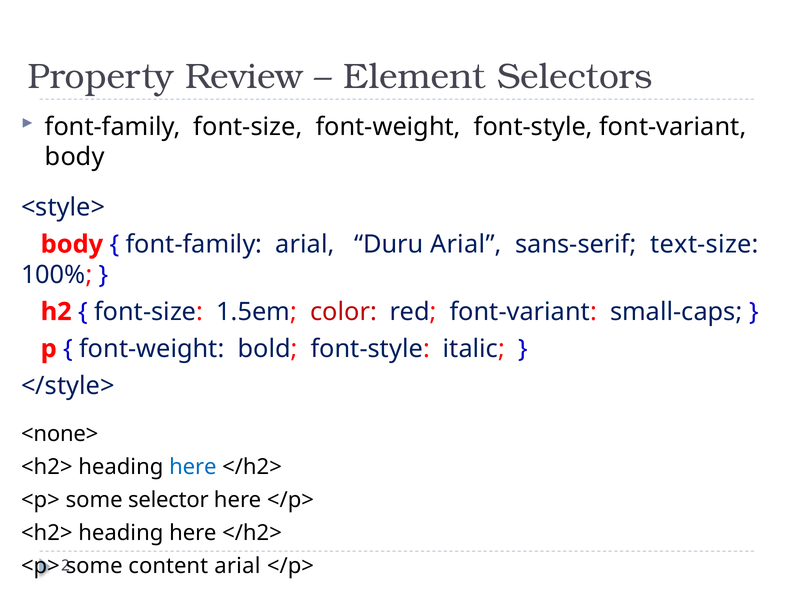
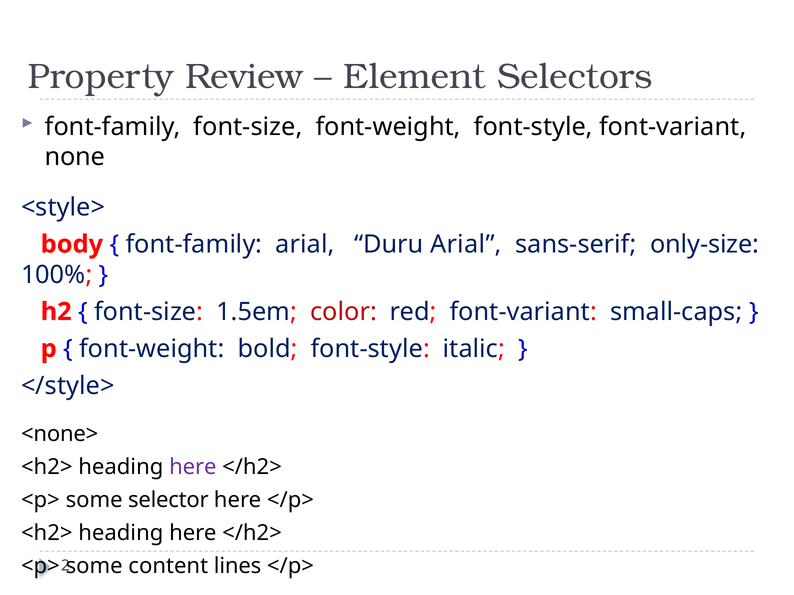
body at (75, 157): body -> none
text-size: text-size -> only-size
here at (193, 467) colour: blue -> purple
content arial: arial -> lines
